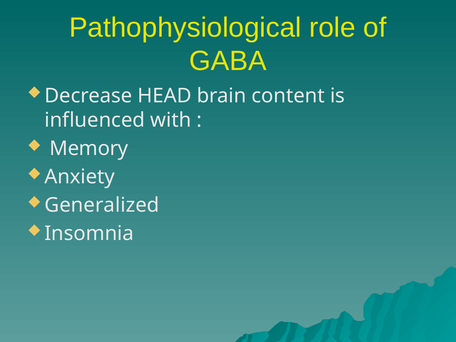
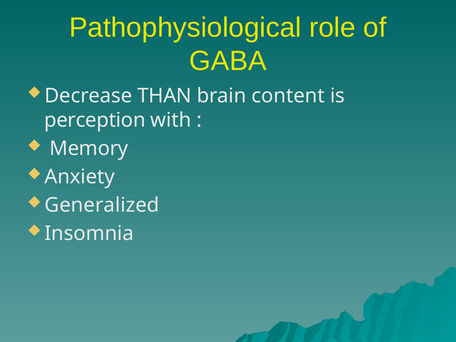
HEAD: HEAD -> THAN
influenced: influenced -> perception
